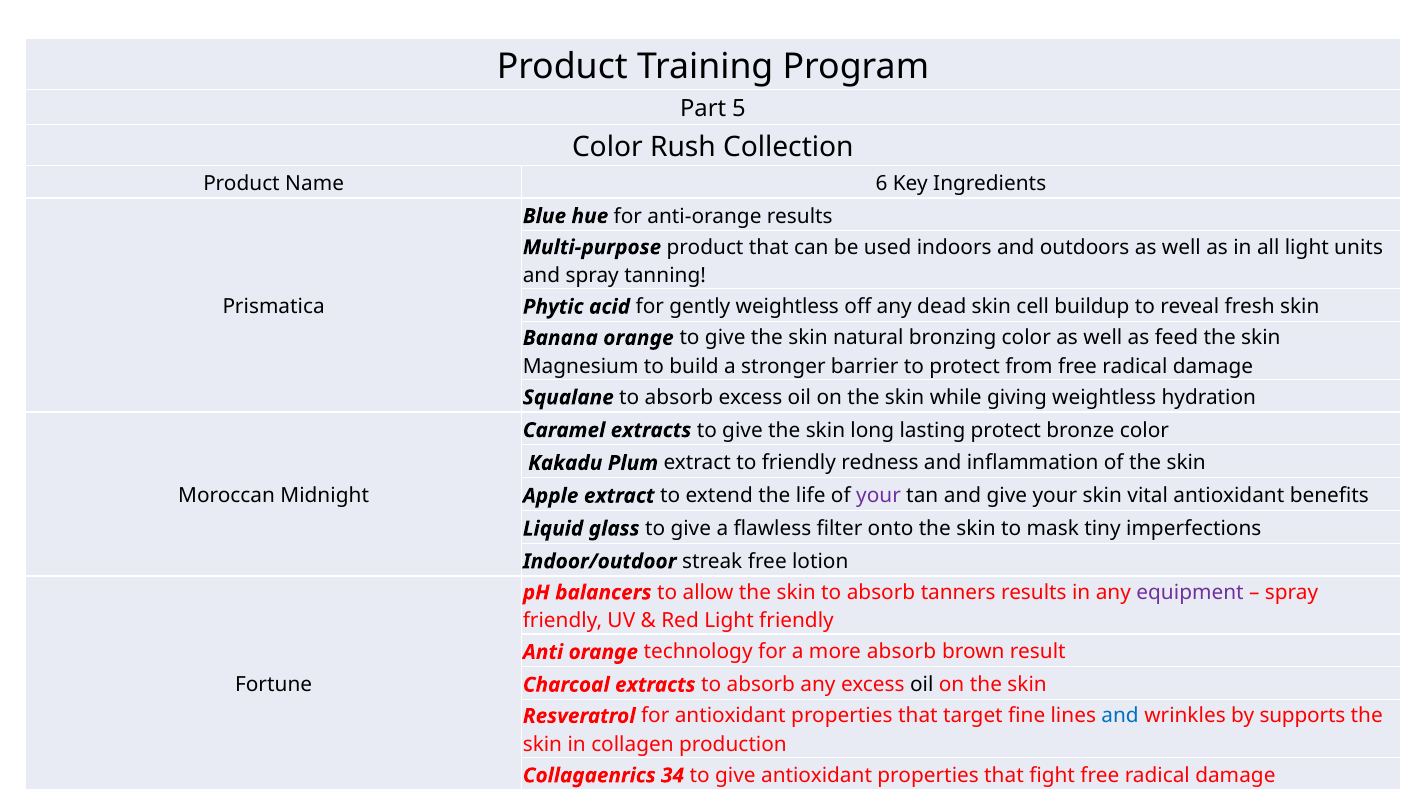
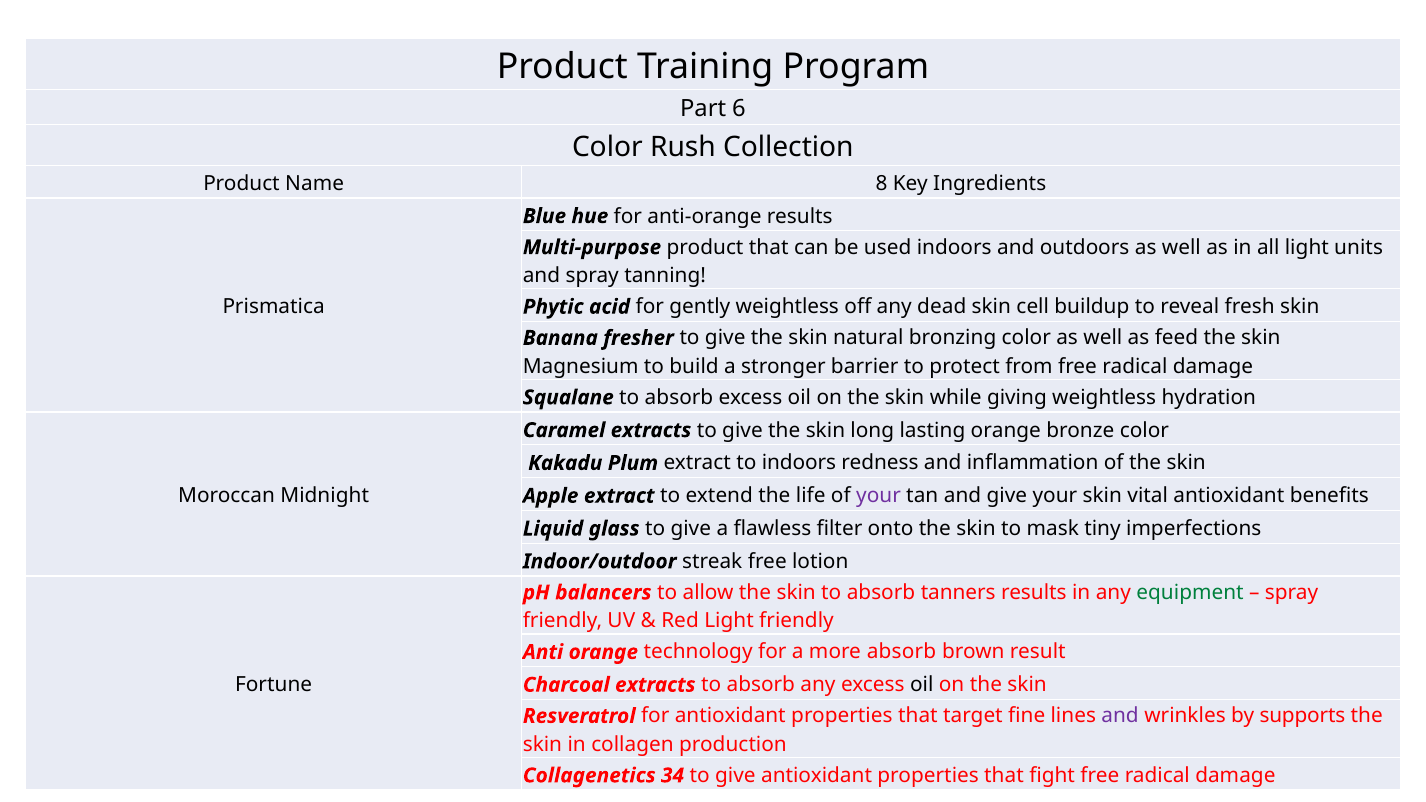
5: 5 -> 6
6: 6 -> 8
Banana orange: orange -> fresher
lasting protect: protect -> orange
to friendly: friendly -> indoors
equipment colour: purple -> green
and at (1120, 716) colour: blue -> purple
Collagaenrics: Collagaenrics -> Collagenetics
